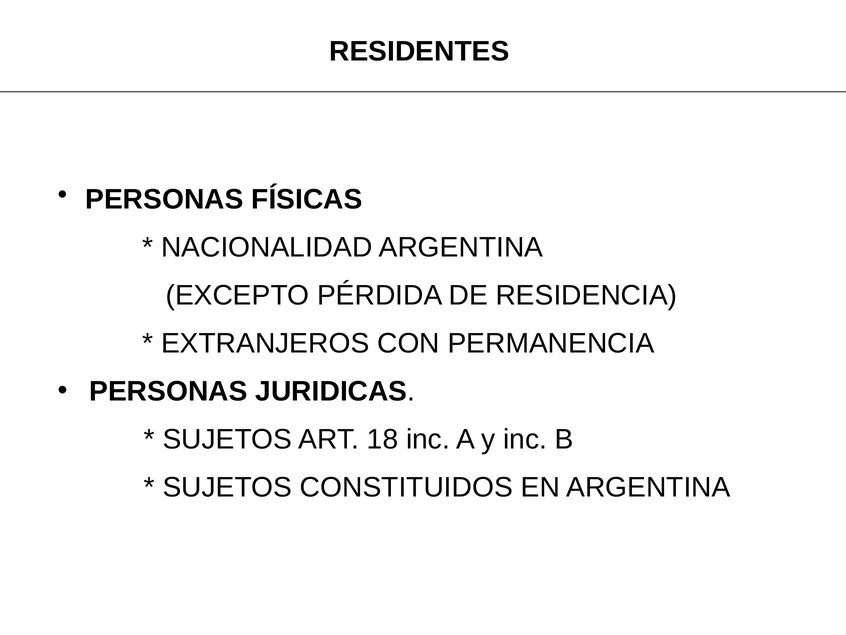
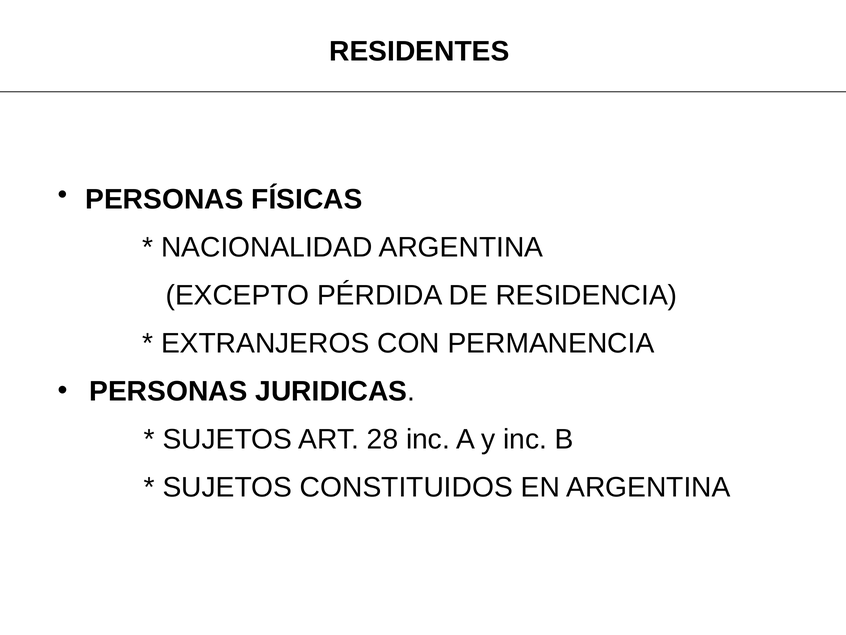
18: 18 -> 28
